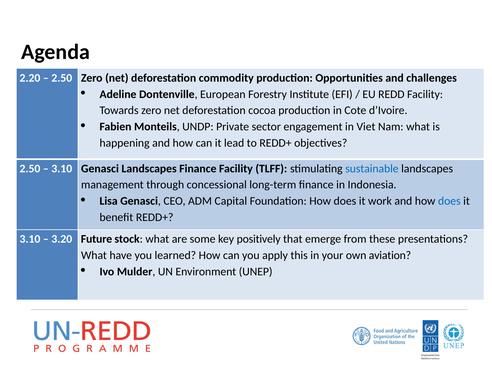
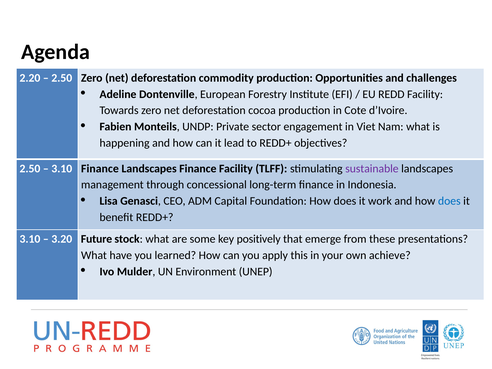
3.10 Genasci: Genasci -> Finance
sustainable colour: blue -> purple
aviation: aviation -> achieve
